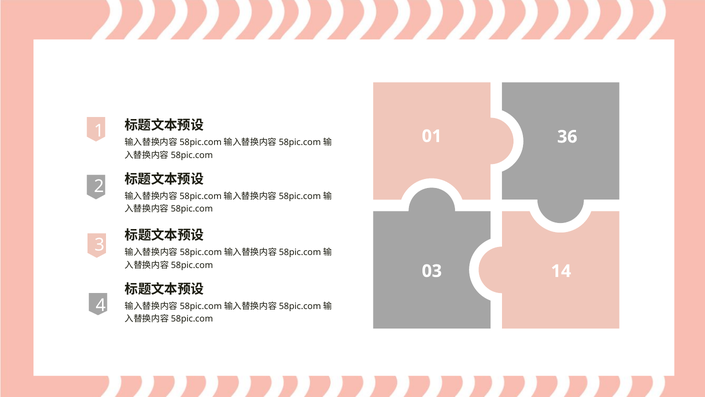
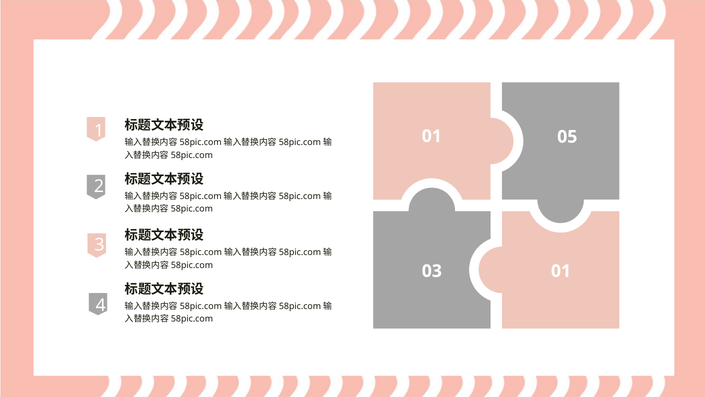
36: 36 -> 05
03 14: 14 -> 01
